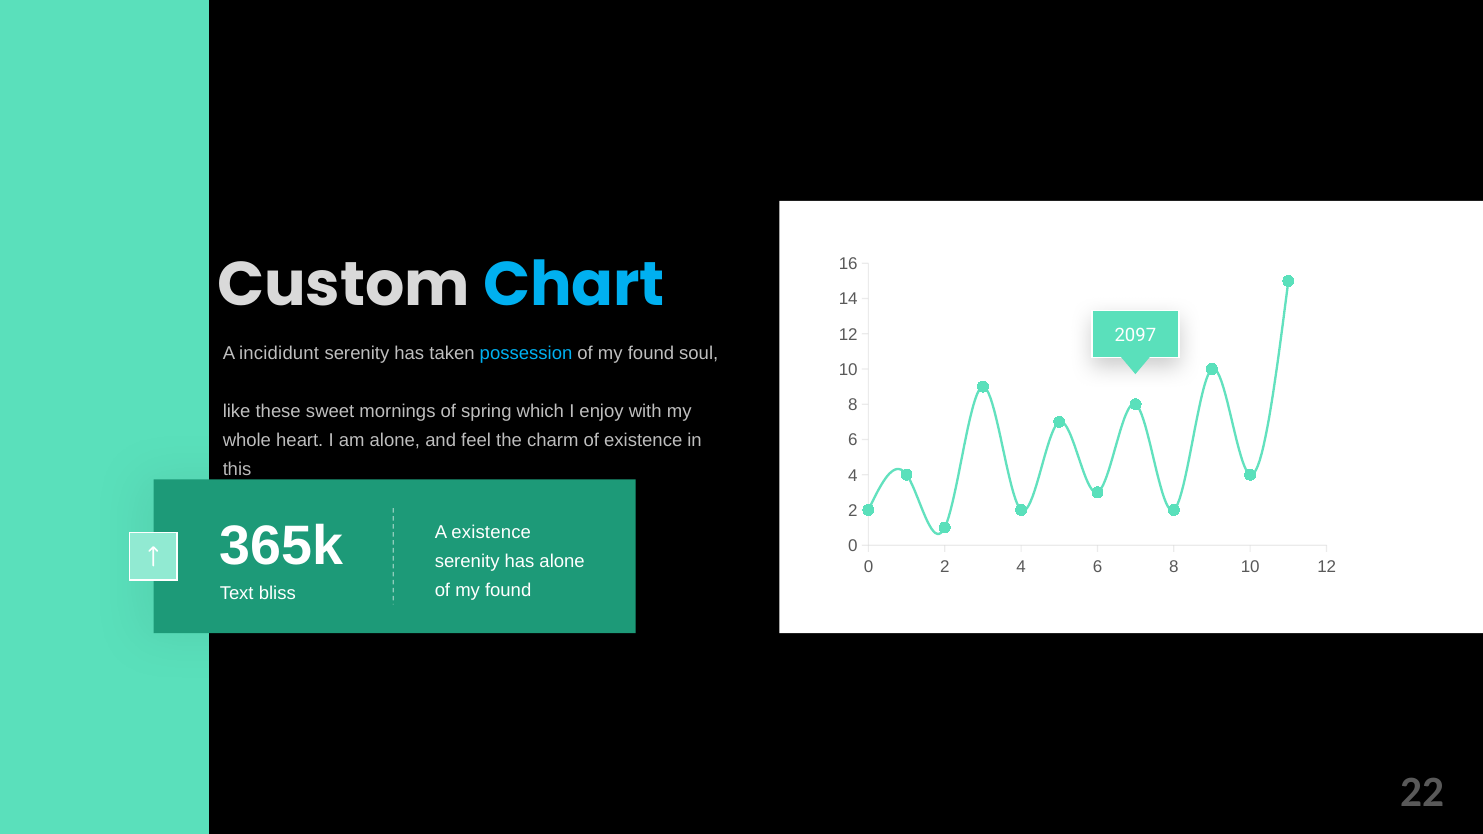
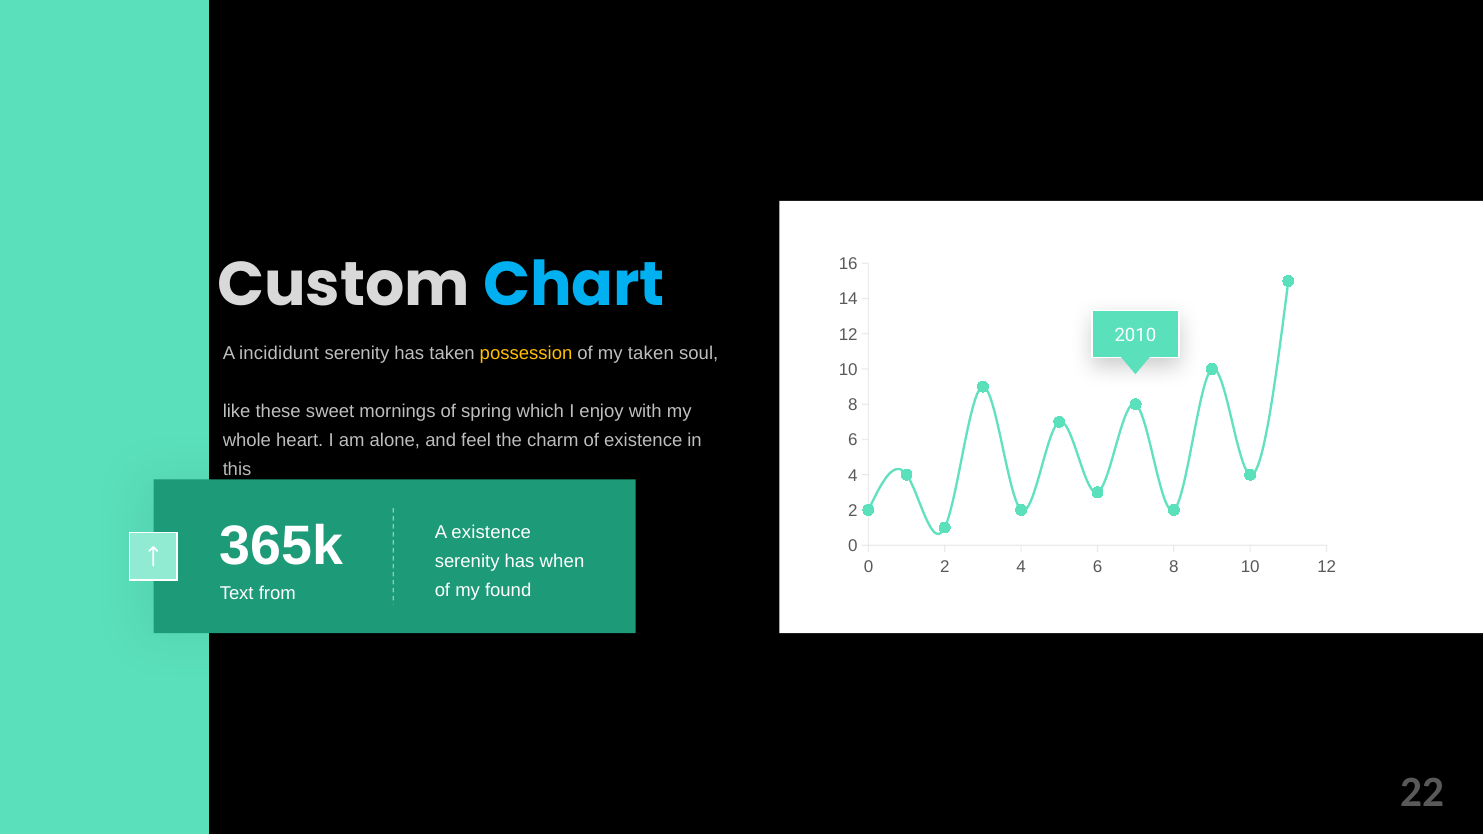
2097: 2097 -> 2010
possession colour: light blue -> yellow
found at (651, 354): found -> taken
has alone: alone -> when
bliss: bliss -> from
